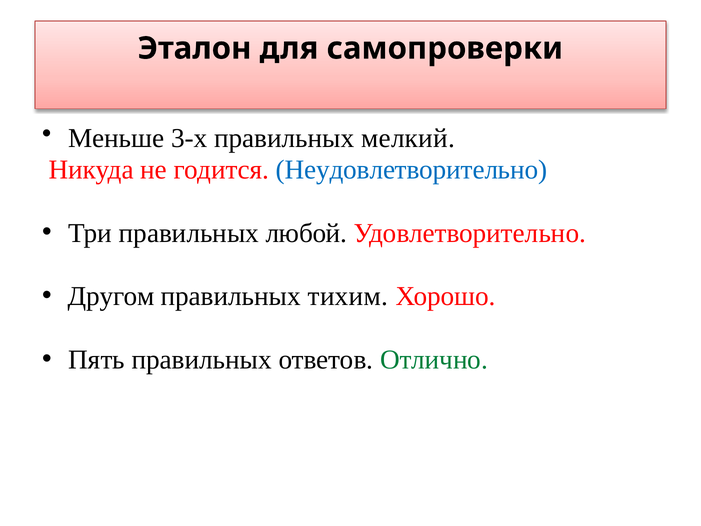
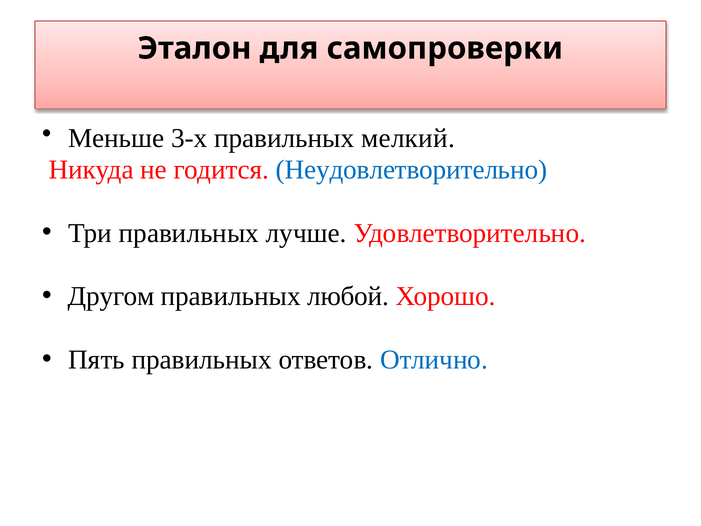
любой: любой -> лучше
тихим: тихим -> любой
Отлично colour: green -> blue
